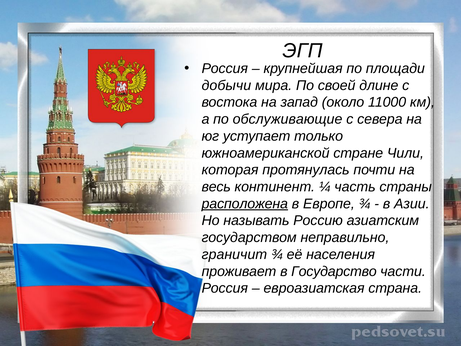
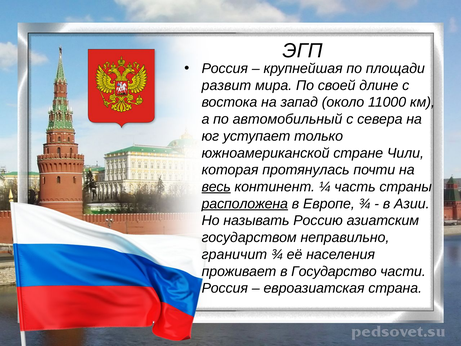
добычи: добычи -> развит
обслуживающие: обслуживающие -> автомобильный
весь underline: none -> present
